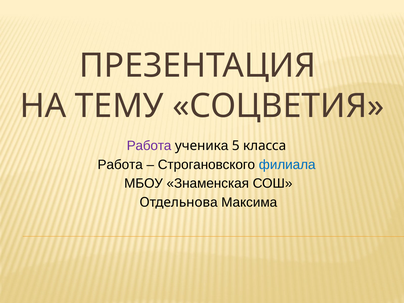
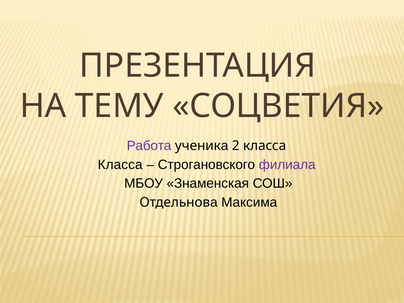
5: 5 -> 2
Работа at (120, 165): Работа -> Класса
филиала colour: blue -> purple
